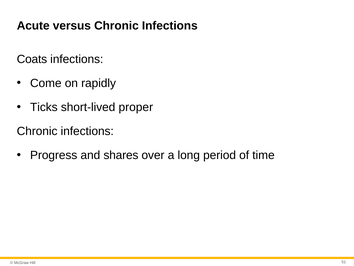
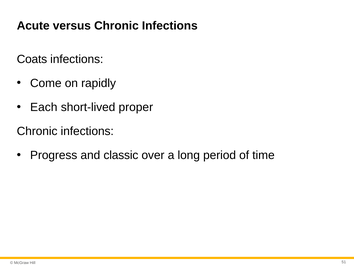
Ticks: Ticks -> Each
shares: shares -> classic
